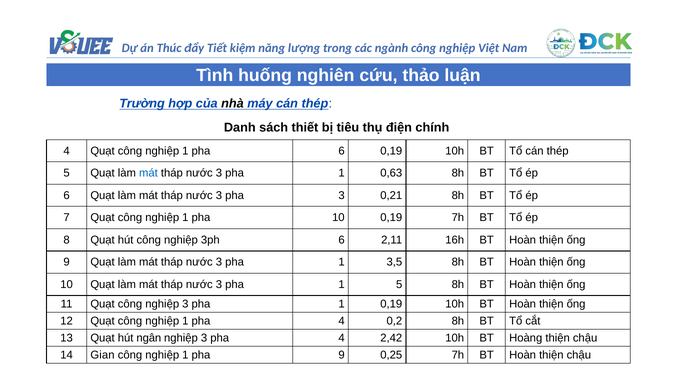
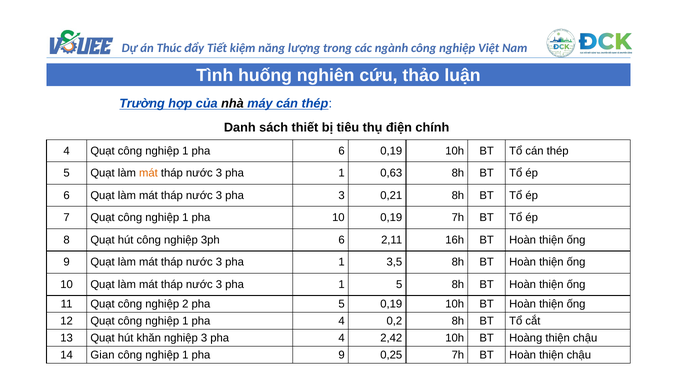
mát at (148, 173) colour: blue -> orange
công nghiệp 3: 3 -> 2
1 at (342, 304): 1 -> 5
ngân: ngân -> khăn
